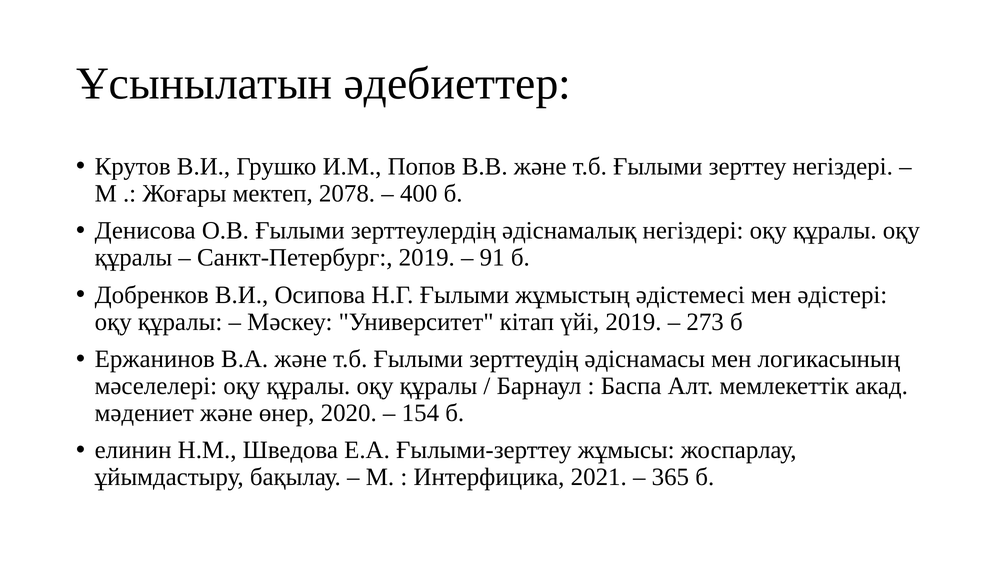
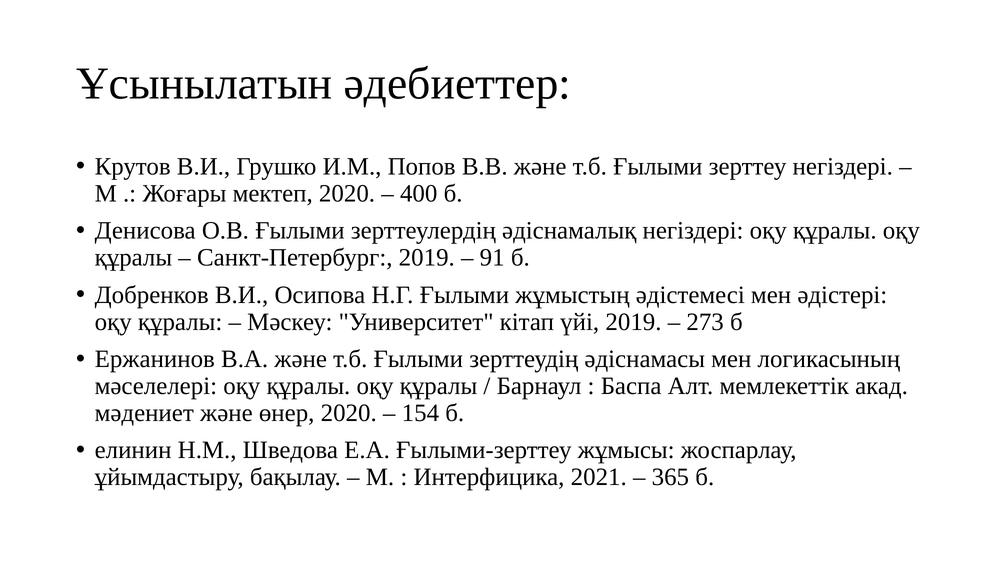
мектеп 2078: 2078 -> 2020
